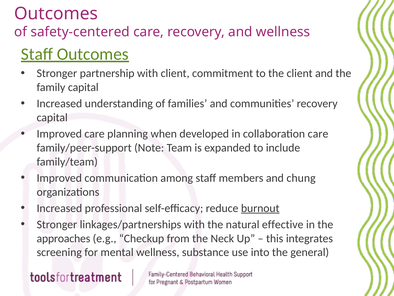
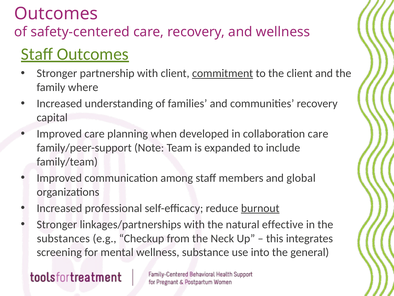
commitment underline: none -> present
family capital: capital -> where
chung: chung -> global
approaches: approaches -> substances
